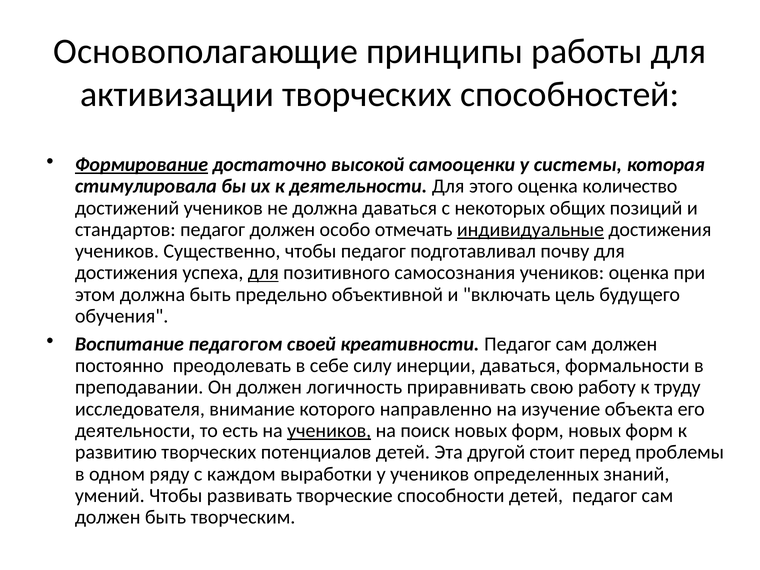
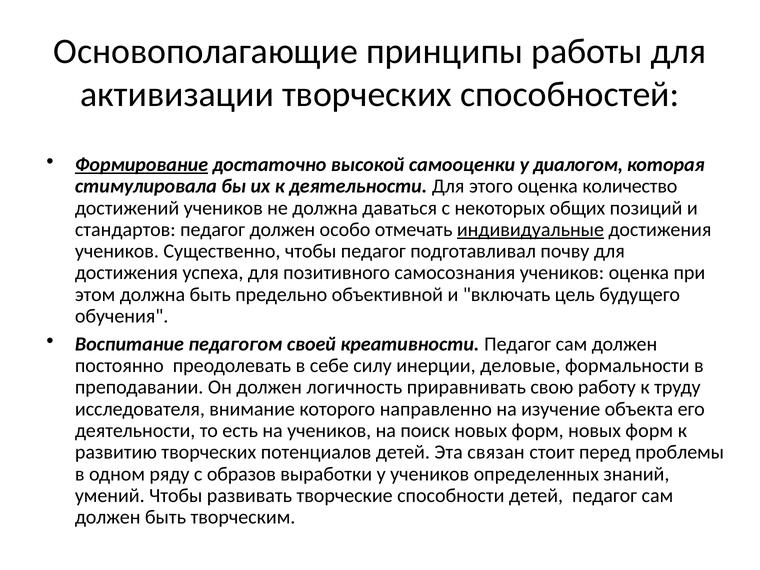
системы: системы -> диалогом
для at (263, 273) underline: present -> none
инерции даваться: даваться -> деловые
учеников at (329, 431) underline: present -> none
другой: другой -> связан
каждом: каждом -> образов
